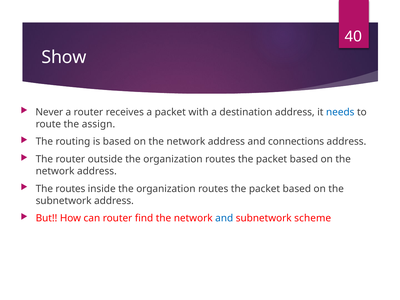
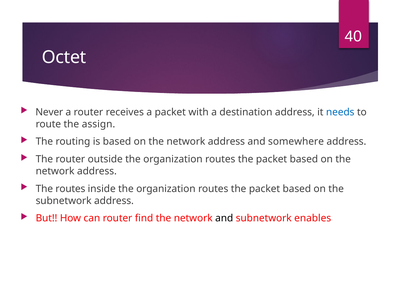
Show: Show -> Octet
connections: connections -> somewhere
and at (224, 218) colour: blue -> black
scheme: scheme -> enables
